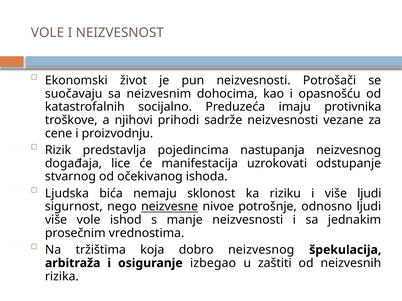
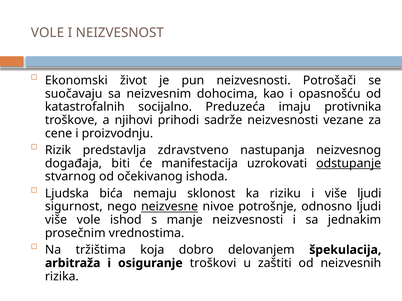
pojedincima: pojedincima -> zdravstveno
lice: lice -> biti
odstupanje underline: none -> present
dobro neizvesnog: neizvesnog -> delovanjem
izbegao: izbegao -> troškovi
